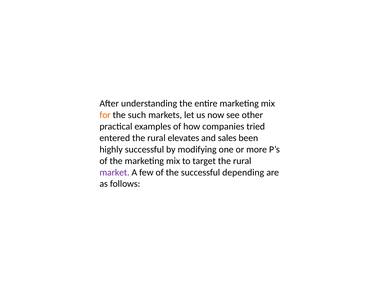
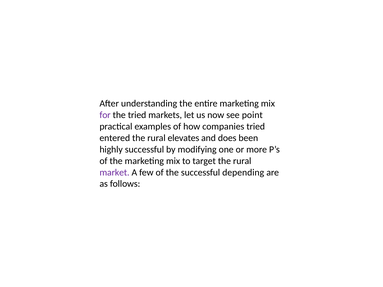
for colour: orange -> purple
the such: such -> tried
other: other -> point
sales: sales -> does
